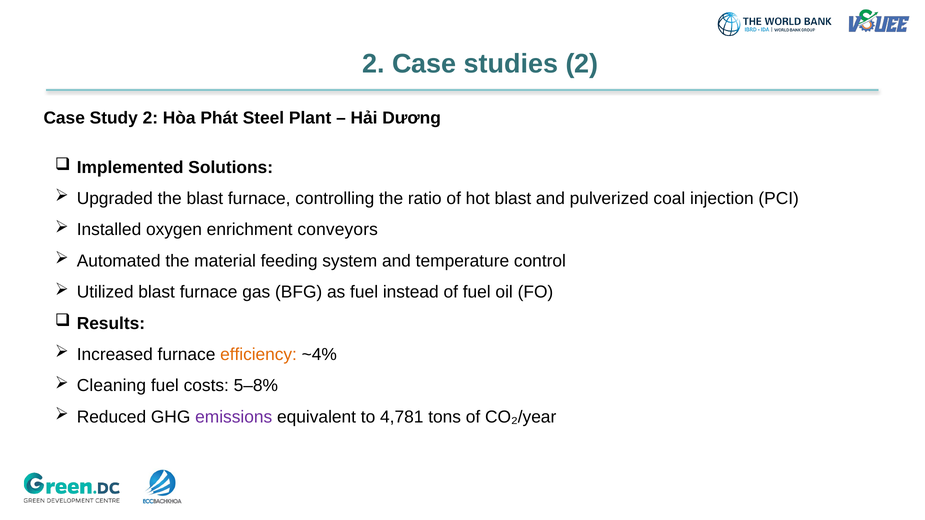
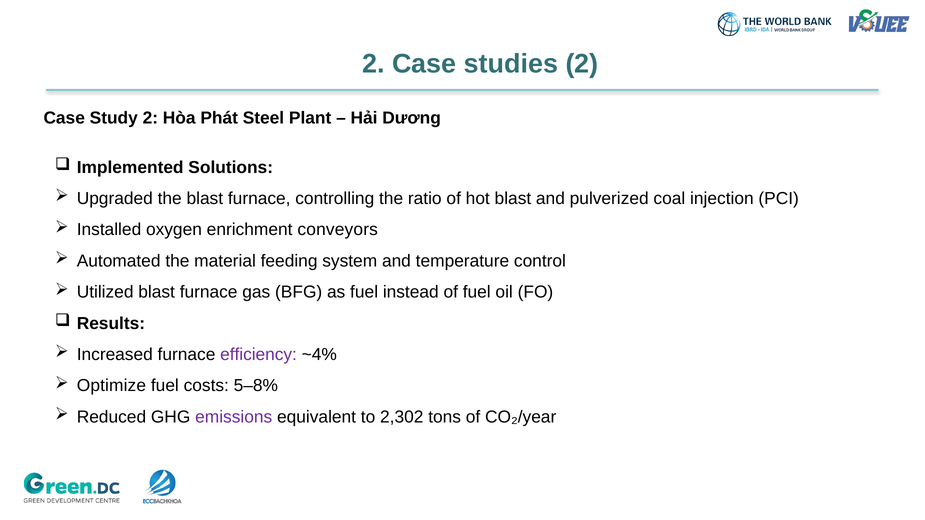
efficiency colour: orange -> purple
Cleaning: Cleaning -> Optimize
4,781: 4,781 -> 2,302
